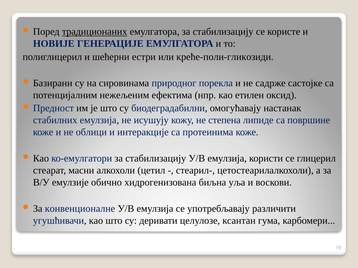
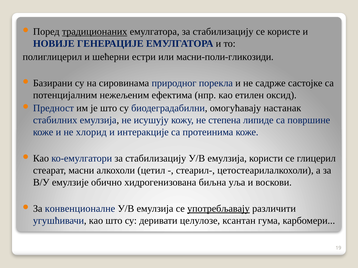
креће-поли-гликозиди: креће-поли-гликозиди -> масни-поли-гликозиди
облици: облици -> хлорид
употребљавају underline: none -> present
